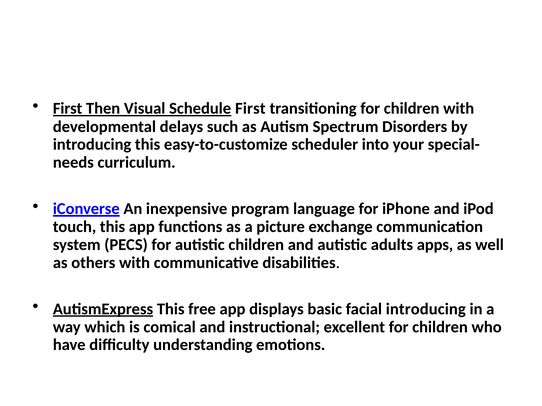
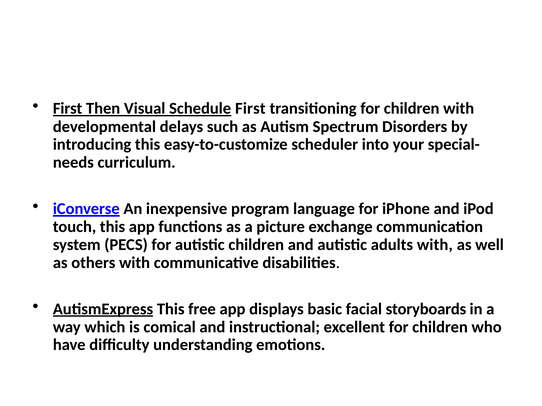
adults apps: apps -> with
facial introducing: introducing -> storyboards
